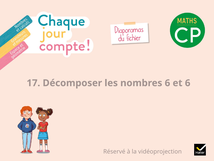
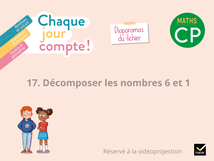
et 6: 6 -> 1
